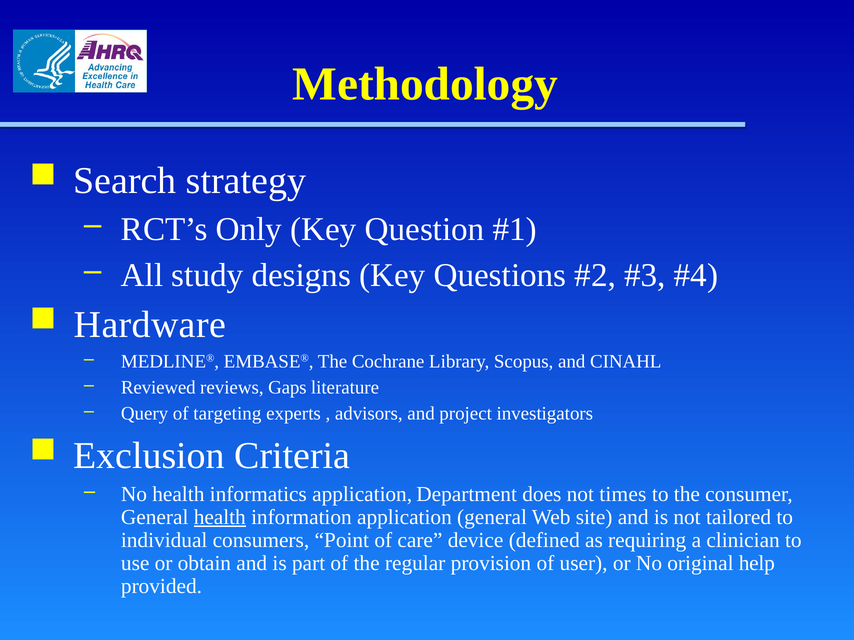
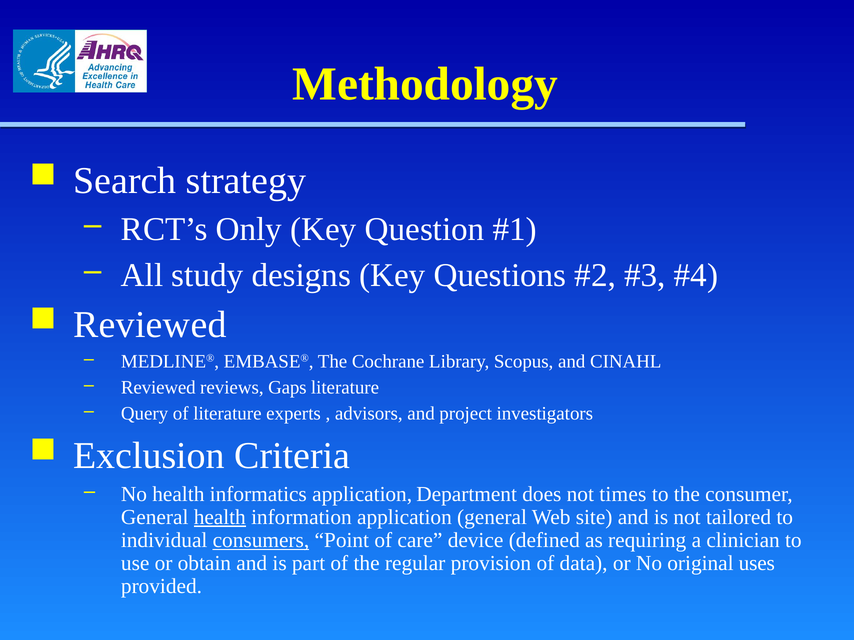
Hardware at (150, 325): Hardware -> Reviewed
of targeting: targeting -> literature
consumers underline: none -> present
user: user -> data
help: help -> uses
